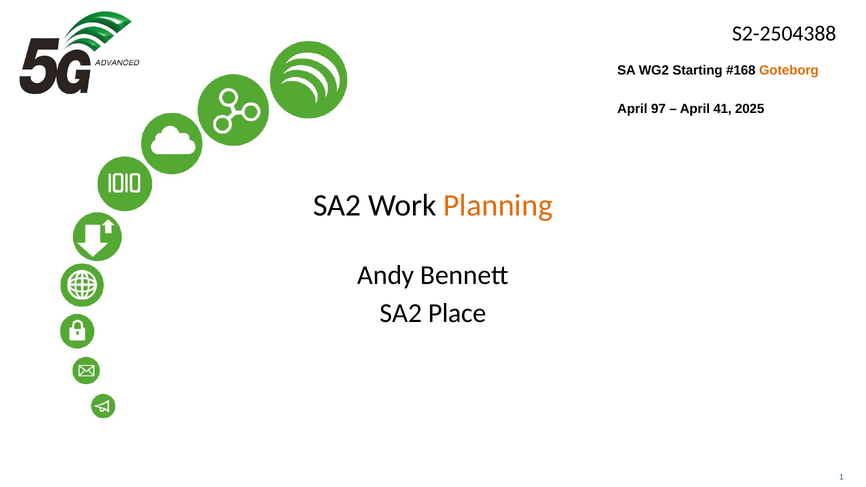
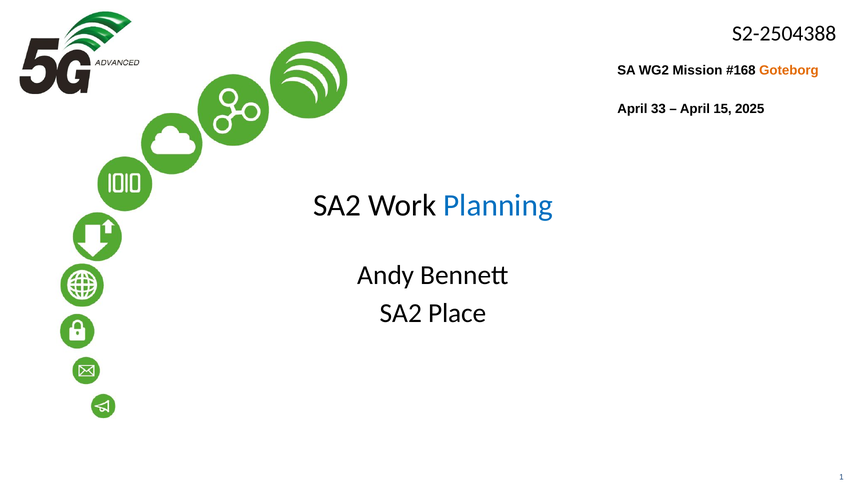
Starting: Starting -> Mission
97: 97 -> 33
41: 41 -> 15
Planning colour: orange -> blue
